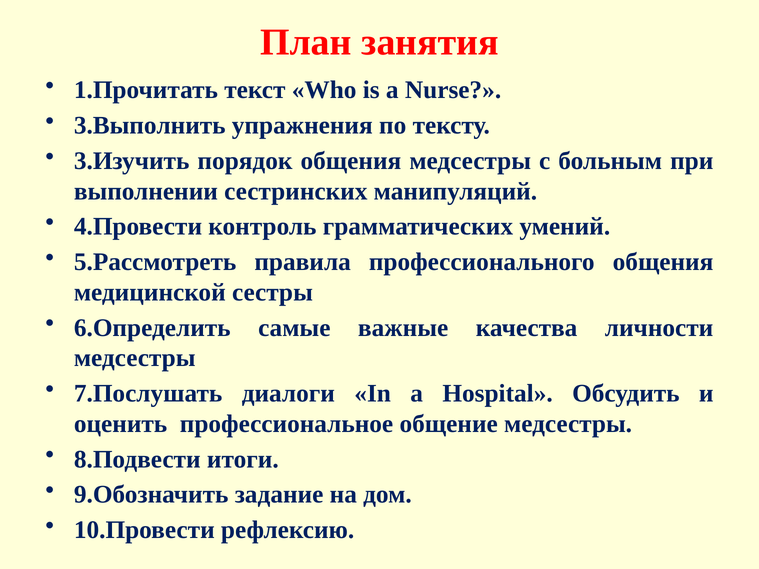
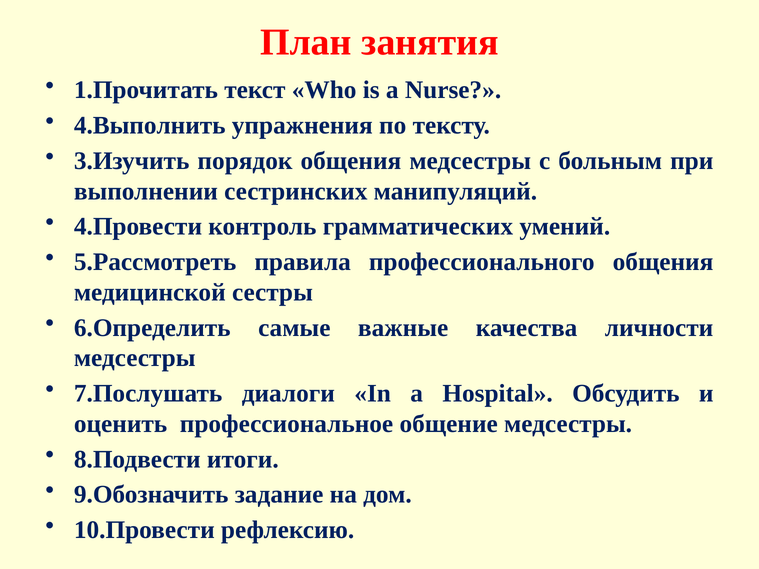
3.Выполнить: 3.Выполнить -> 4.Выполнить
